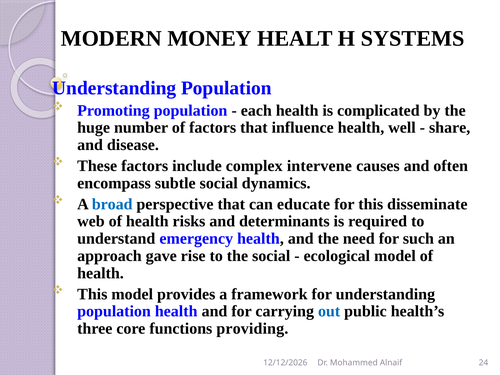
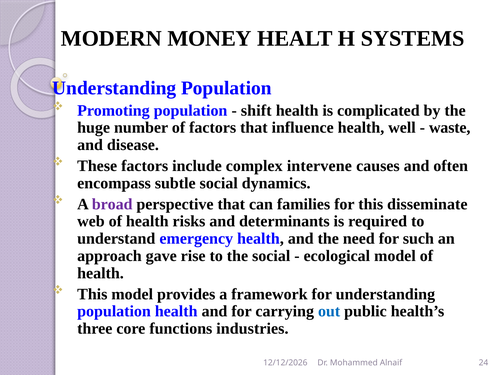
each: each -> shift
share: share -> waste
broad colour: blue -> purple
educate: educate -> families
providing: providing -> industries
